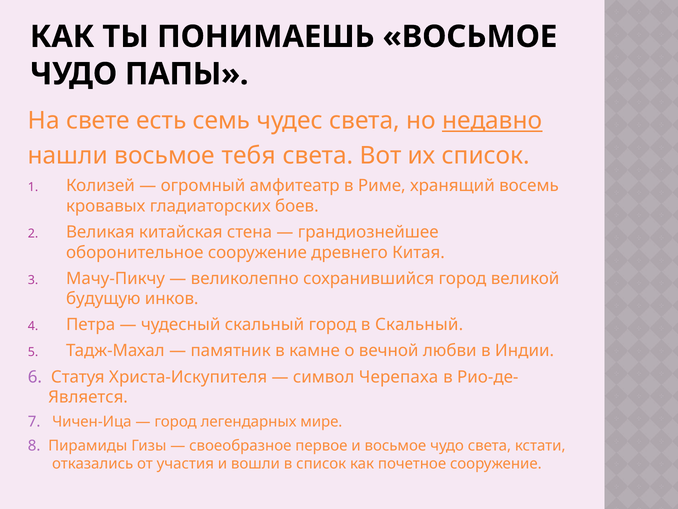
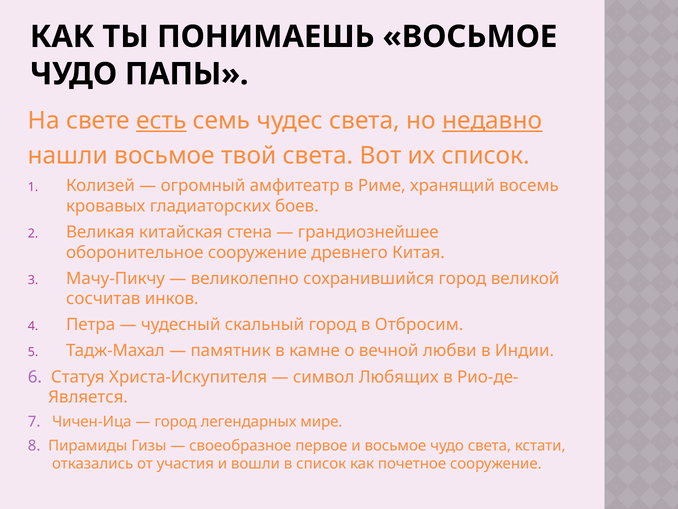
есть underline: none -> present
тебя: тебя -> твой
будущую: будущую -> сосчитав
в Скальный: Скальный -> Отбросим
Черепаха: Черепаха -> Любящих
